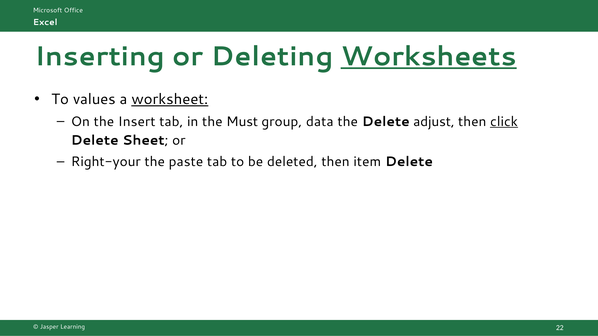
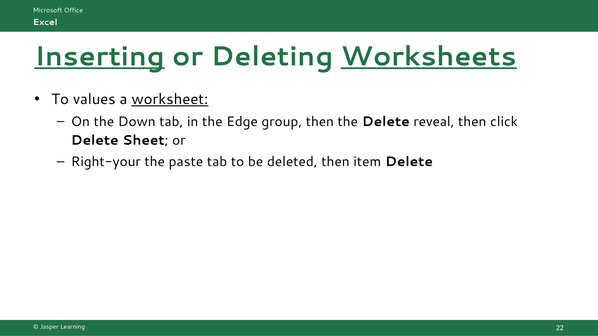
Inserting underline: none -> present
Insert: Insert -> Down
Must: Must -> Edge
group data: data -> then
adjust: adjust -> reveal
click underline: present -> none
